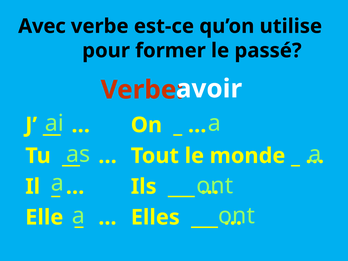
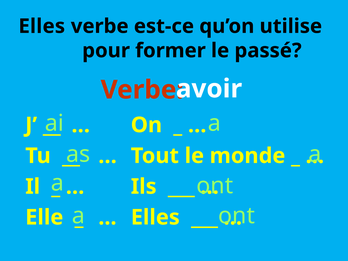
Avec at (42, 26): Avec -> Elles
